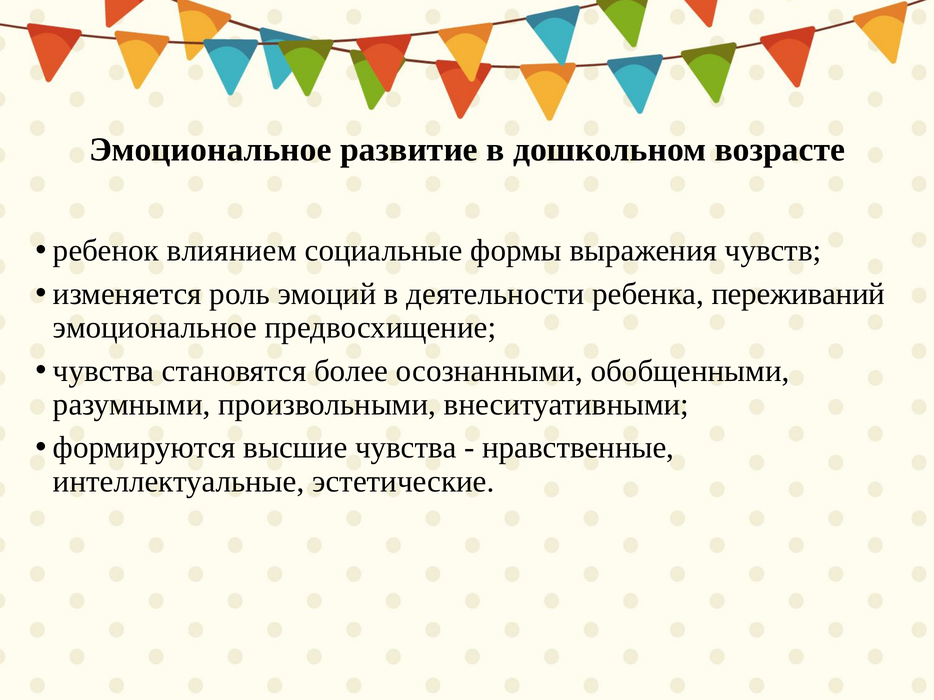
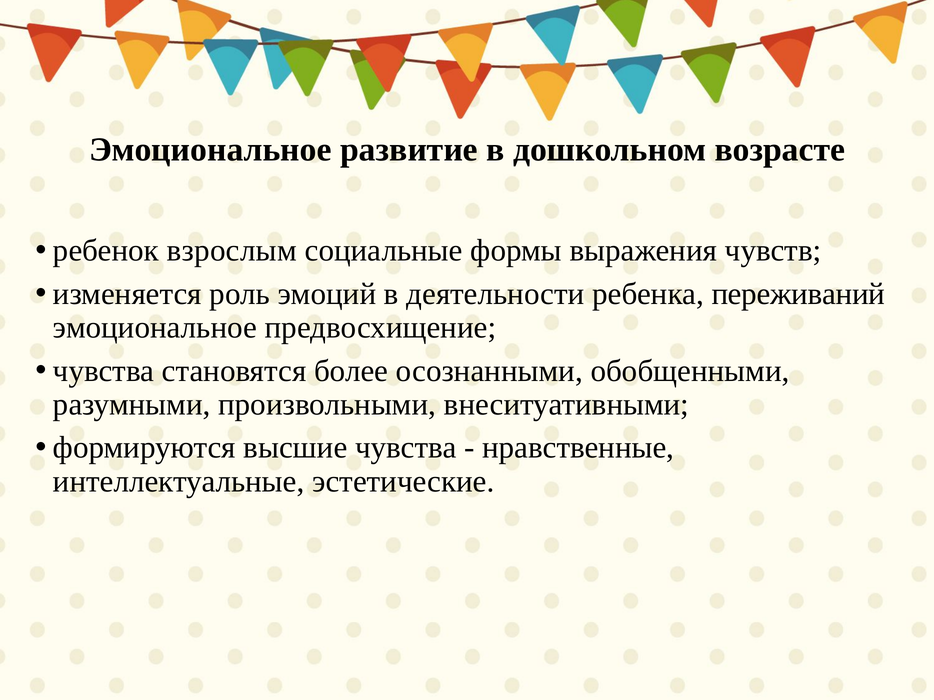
влиянием: влиянием -> взрослым
